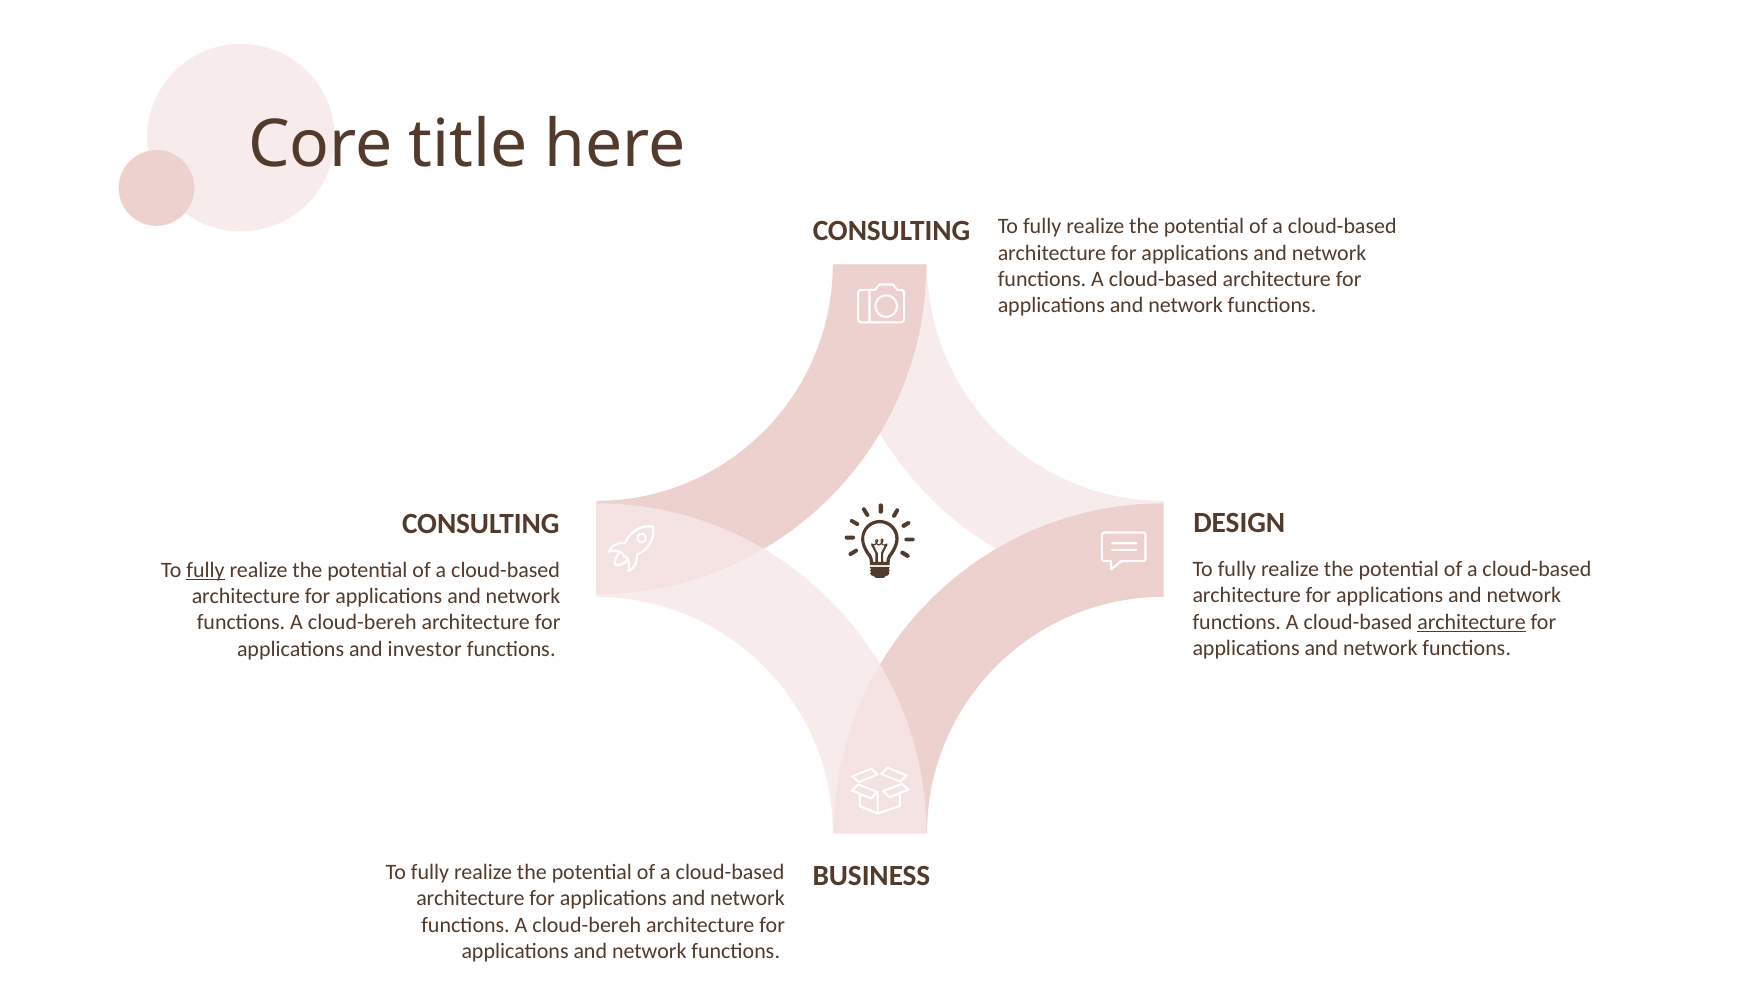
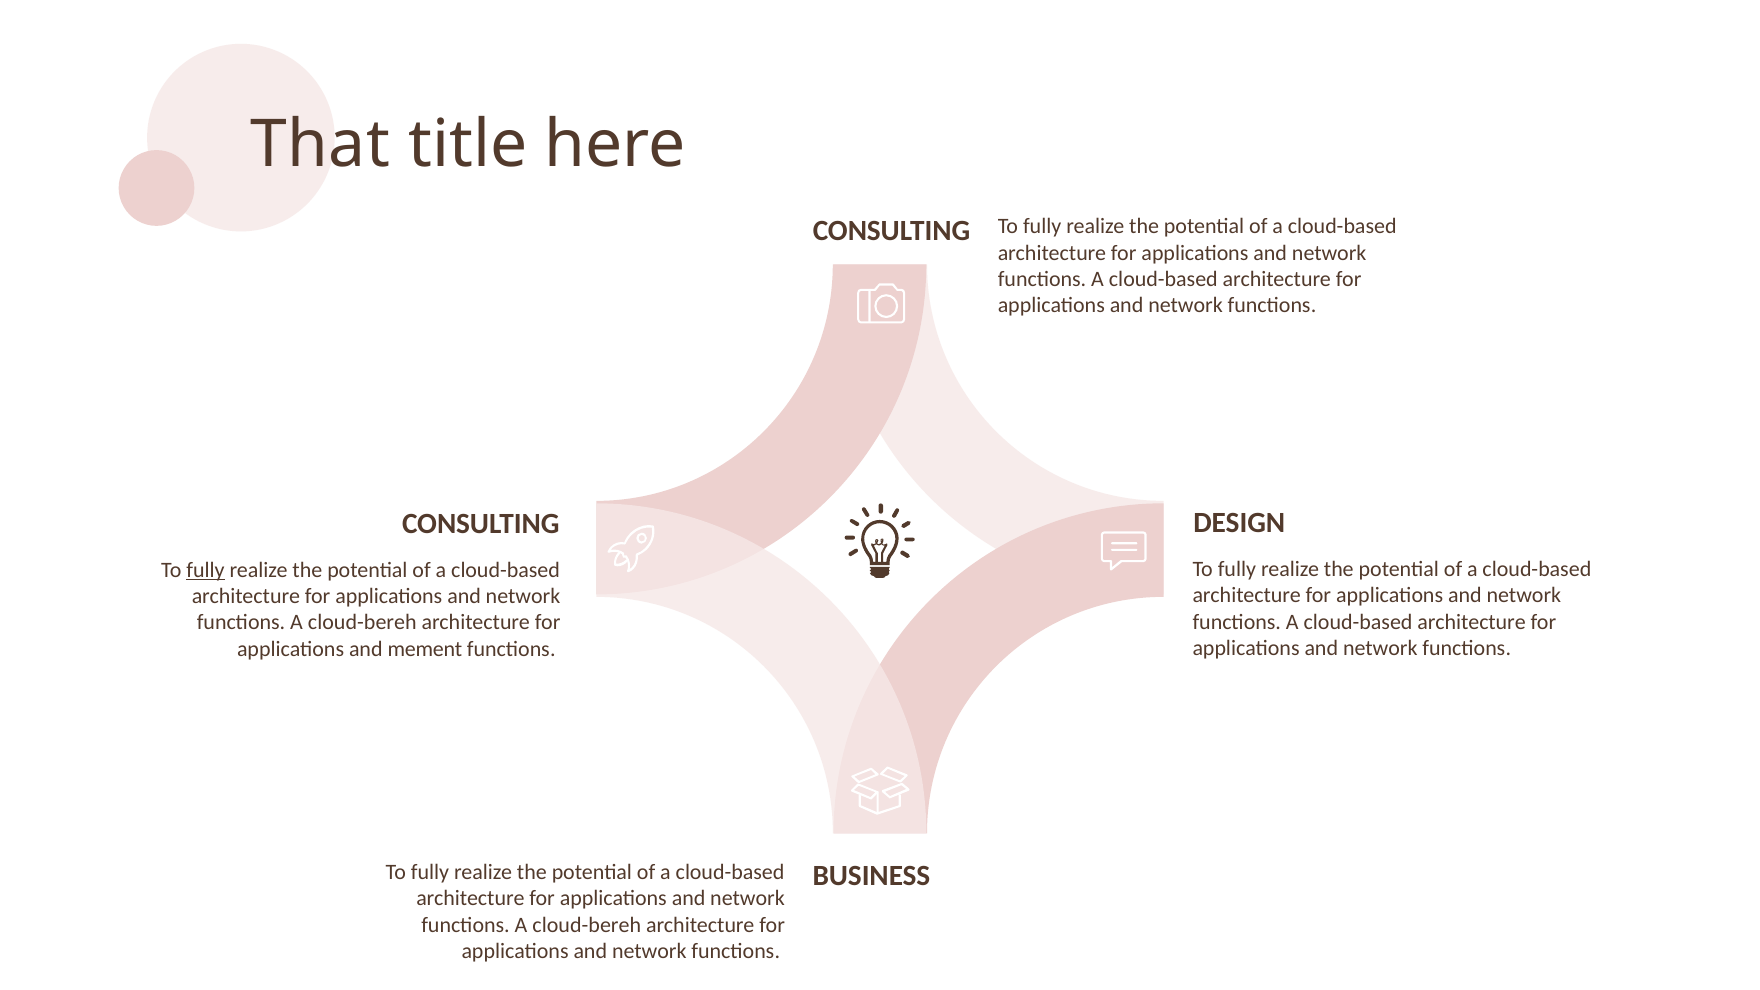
Core: Core -> That
architecture at (1472, 622) underline: present -> none
investor: investor -> mement
